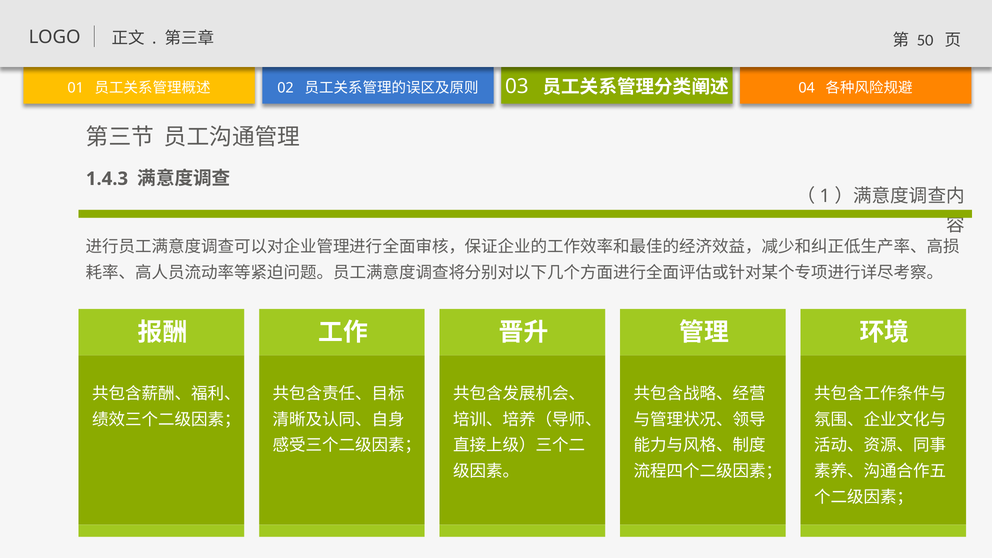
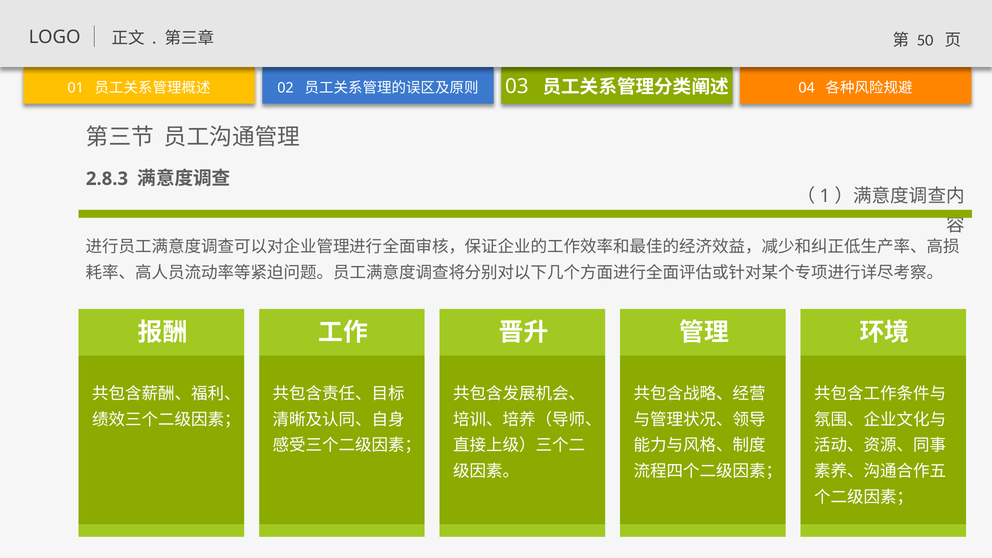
1.4.3: 1.4.3 -> 2.8.3
